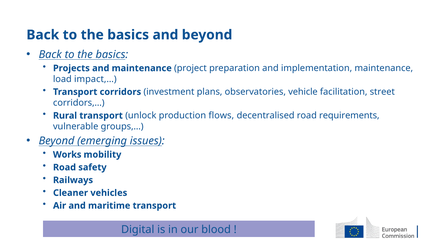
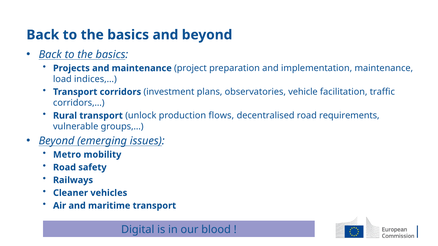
impact,…: impact,… -> indices,…
street: street -> traffic
Works: Works -> Metro
